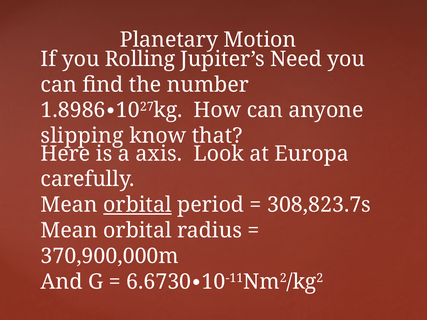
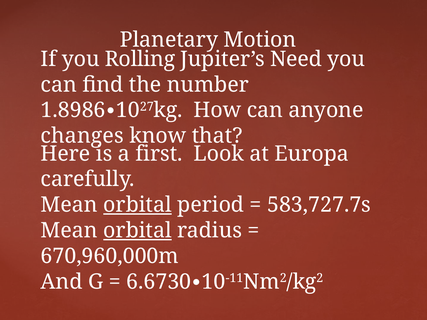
slipping: slipping -> changes
axis: axis -> first
308,823.7s: 308,823.7s -> 583,727.7s
orbital at (138, 231) underline: none -> present
370,900,000m: 370,900,000m -> 670,960,000m
